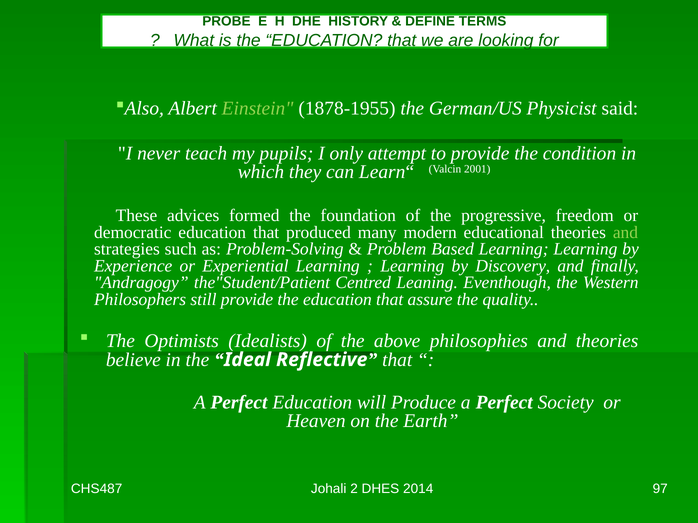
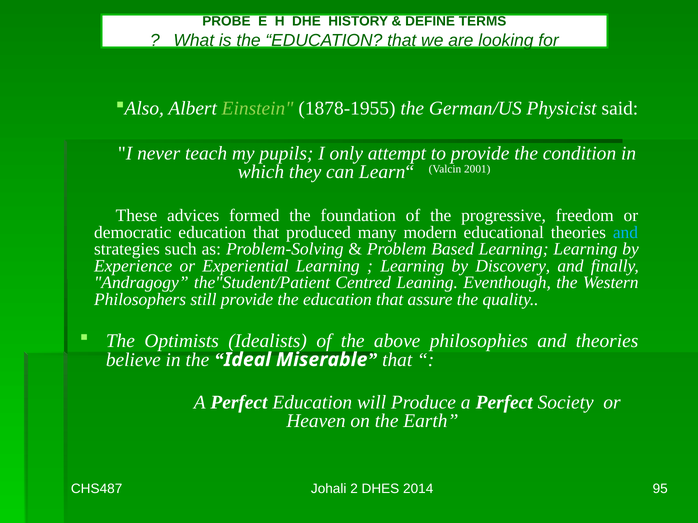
and at (625, 233) colour: light green -> light blue
Reflective: Reflective -> Miserable
97: 97 -> 95
